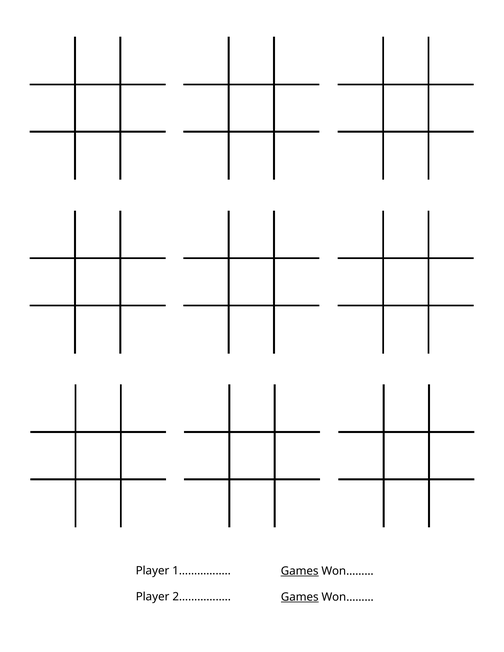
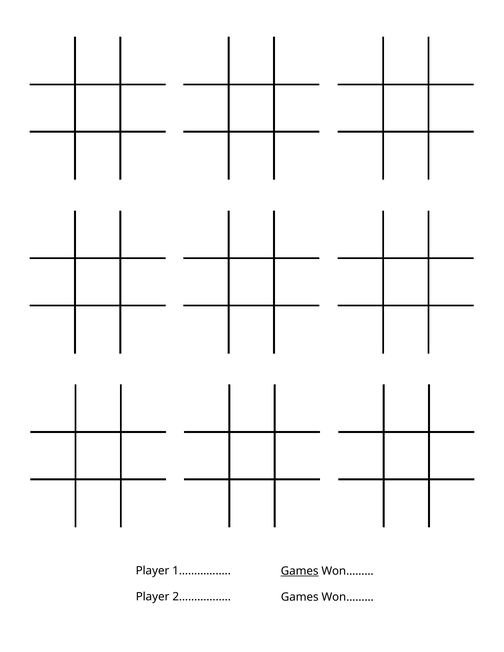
Games at (300, 597) underline: present -> none
